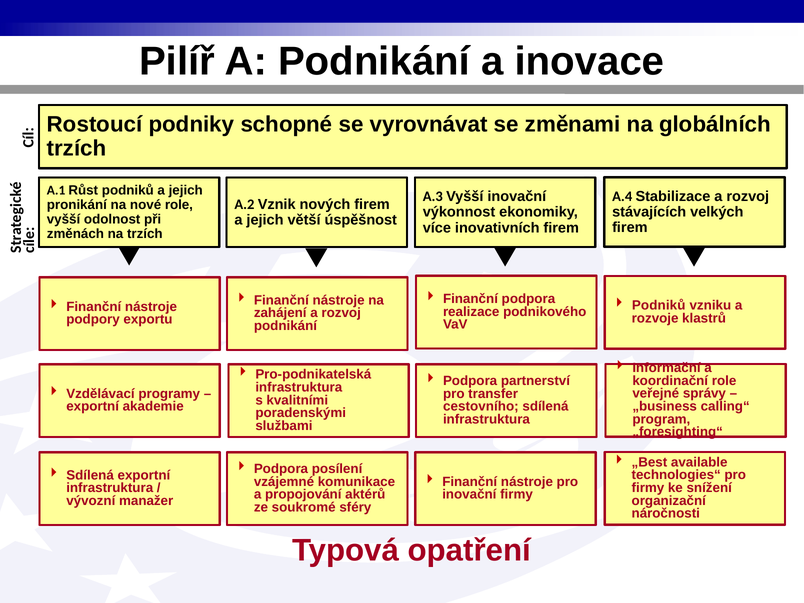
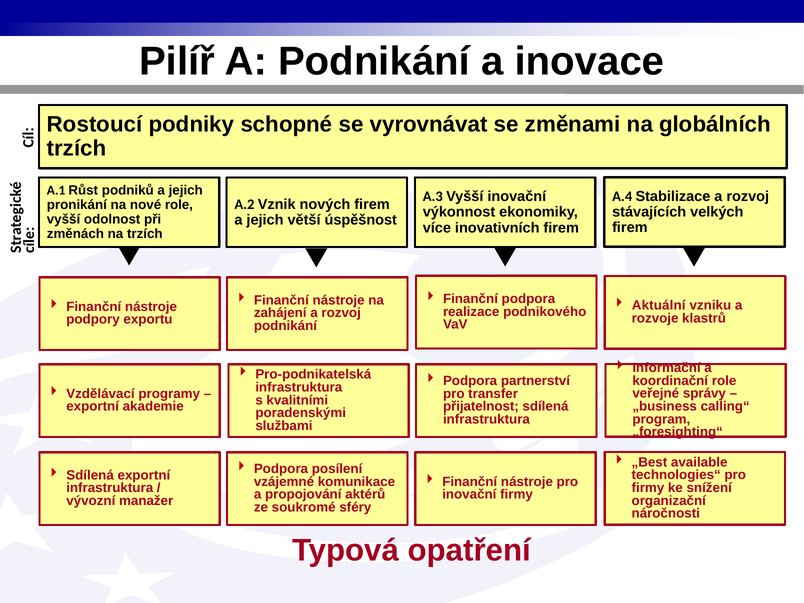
Podniků at (659, 305): Podniků -> Aktuální
cestovního: cestovního -> přijatelnost
